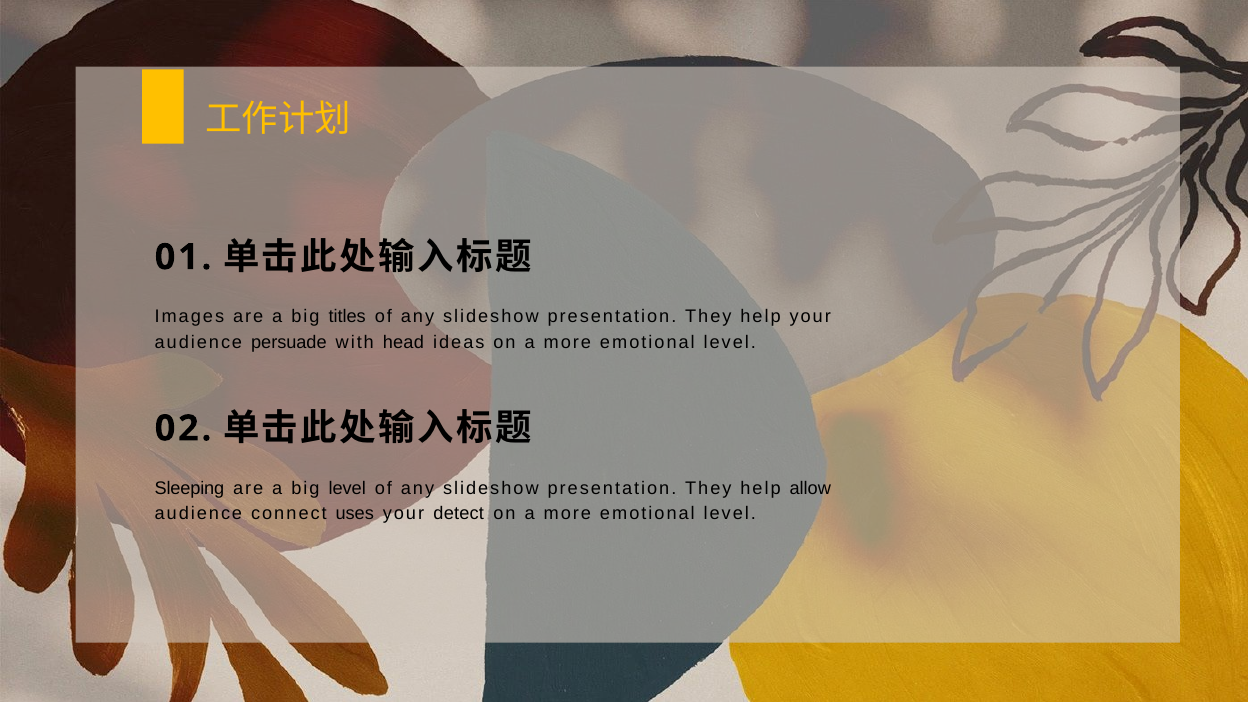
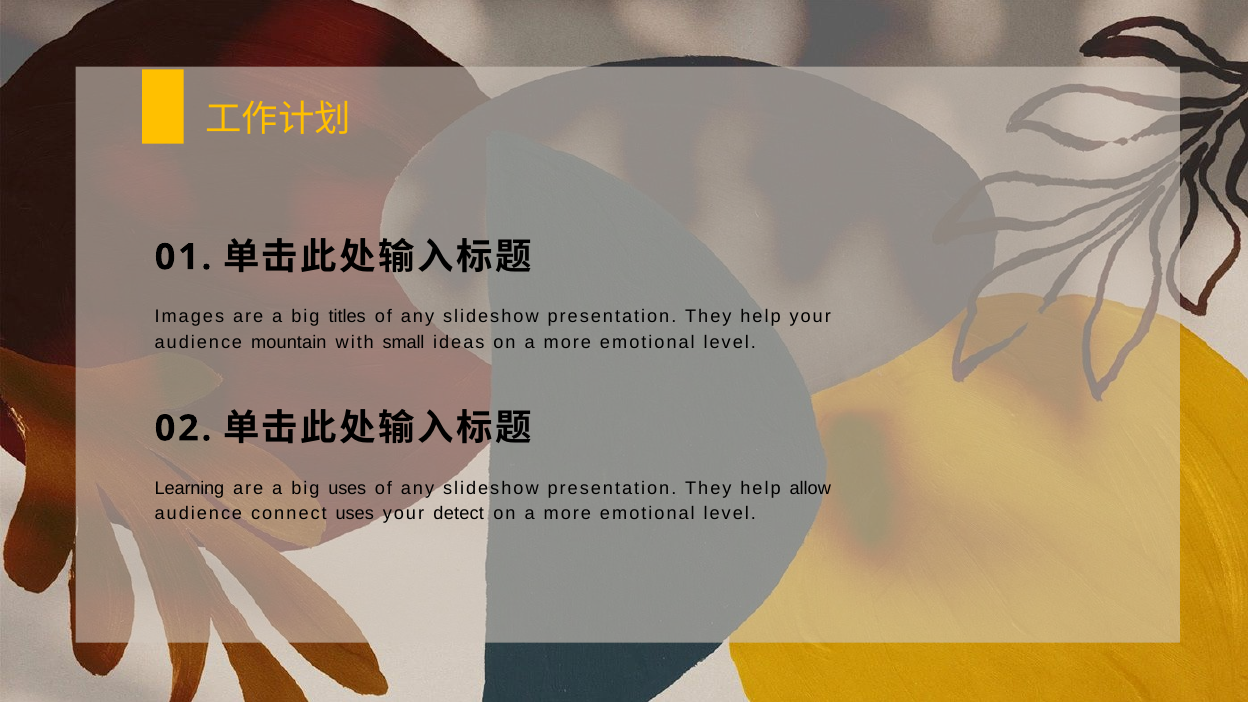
persuade: persuade -> mountain
head: head -> small
Sleeping: Sleeping -> Learning
big level: level -> uses
